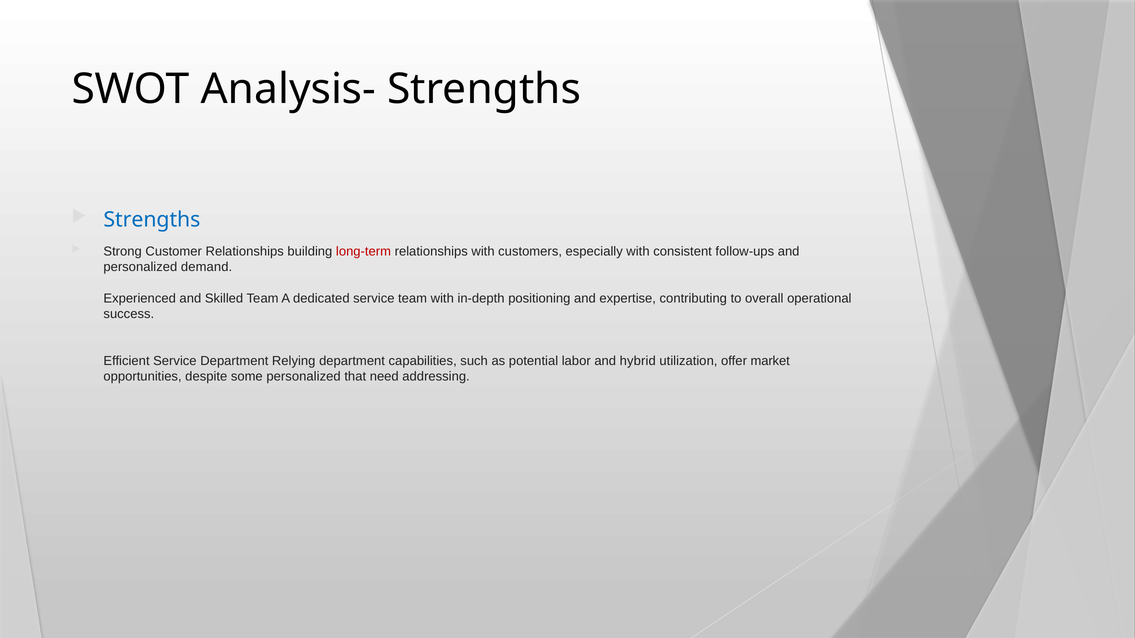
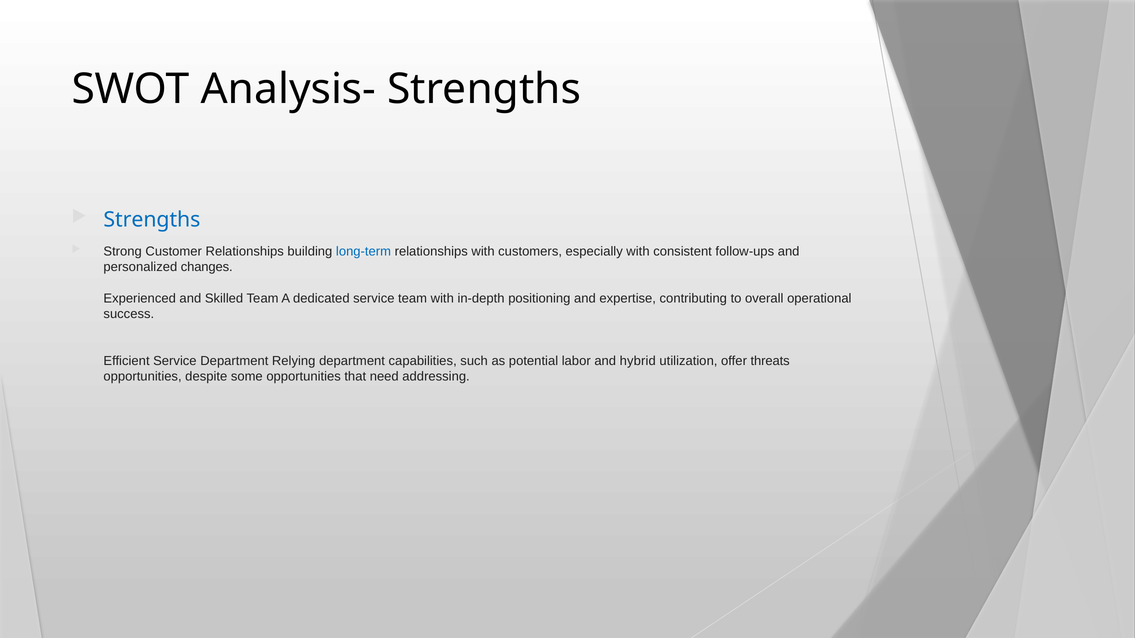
long-term colour: red -> blue
demand: demand -> changes
market: market -> threats
some personalized: personalized -> opportunities
